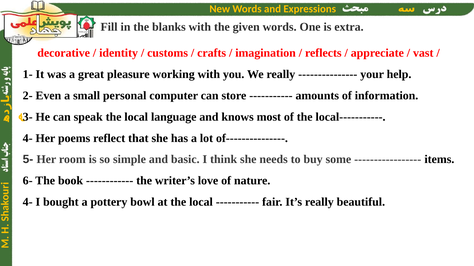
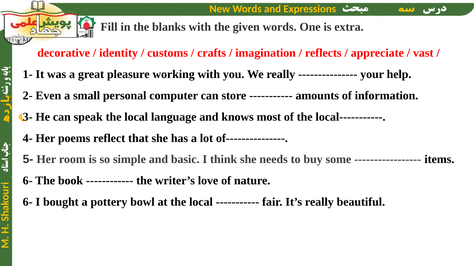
4- at (28, 202): 4- -> 6-
